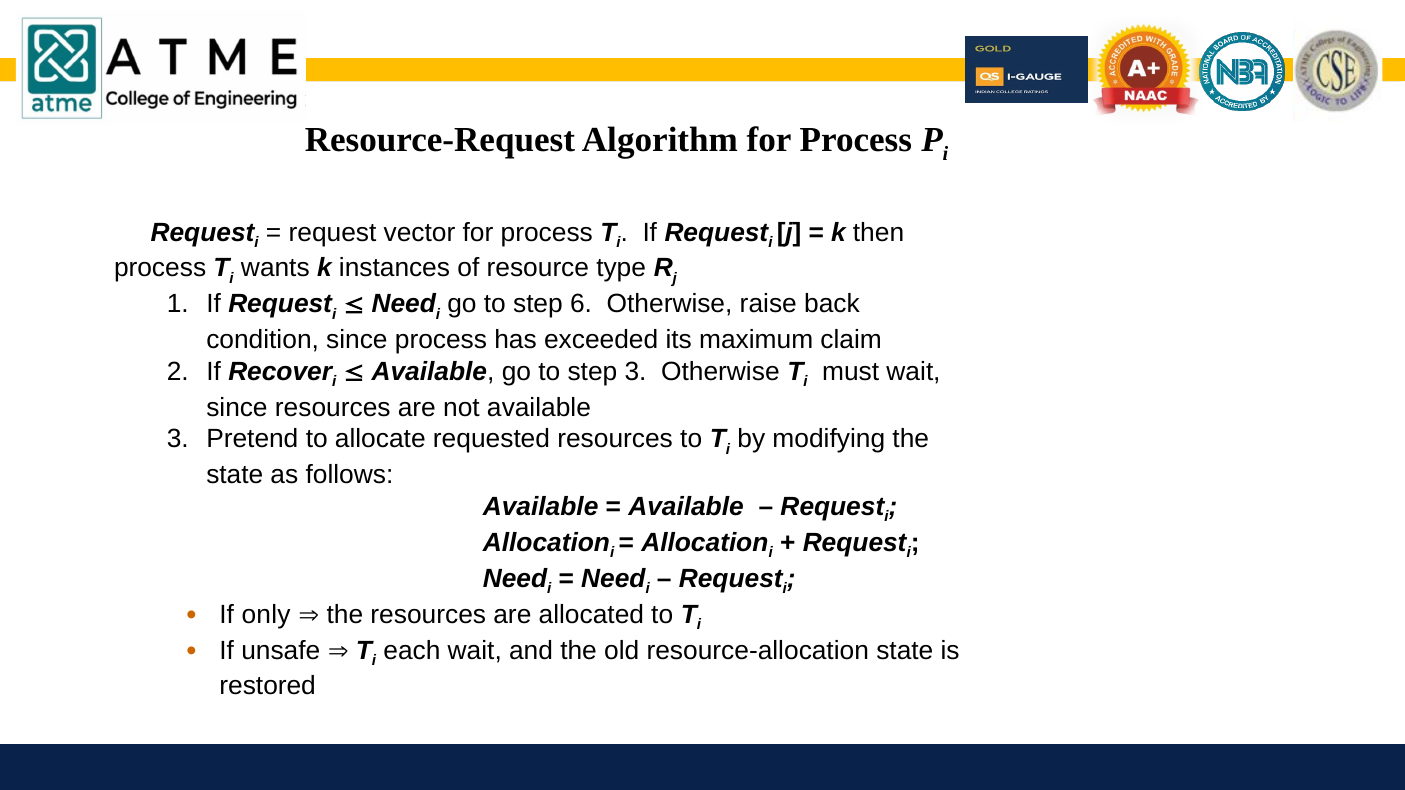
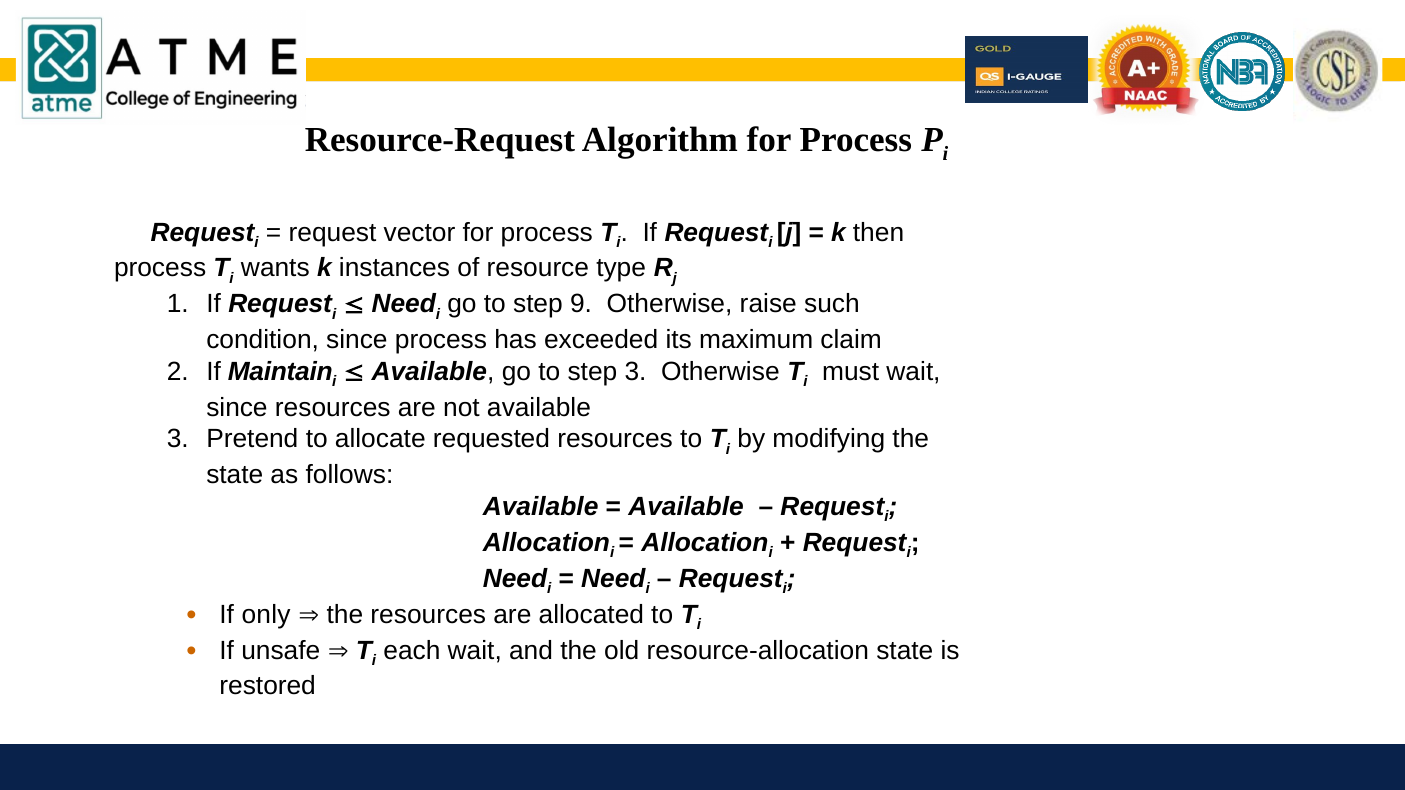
6: 6 -> 9
back: back -> such
Recover: Recover -> Maintain
